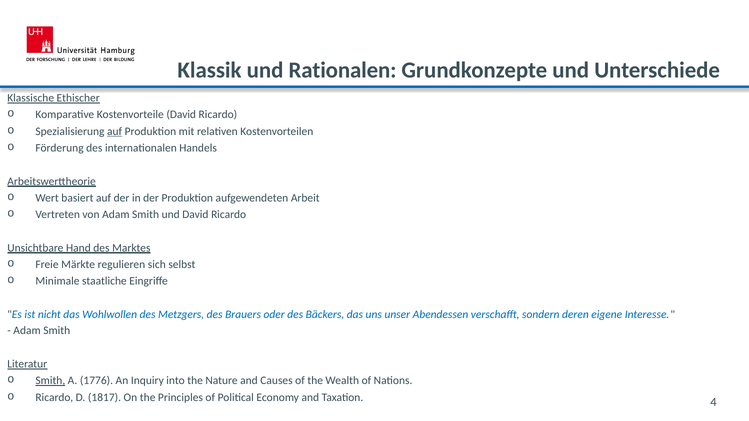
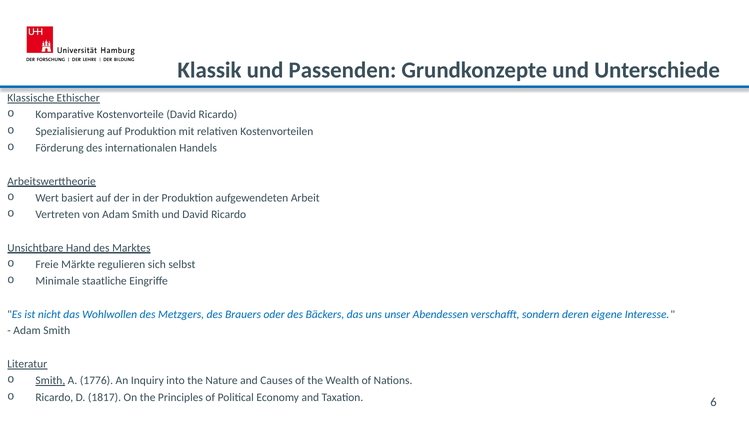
Rationalen: Rationalen -> Passenden
auf at (115, 131) underline: present -> none
4: 4 -> 6
